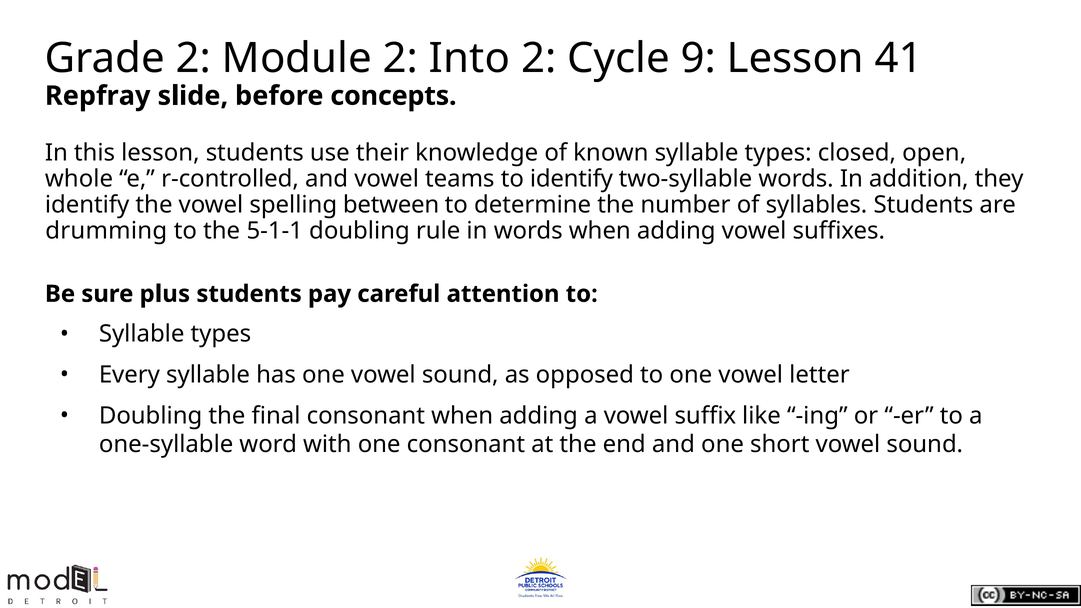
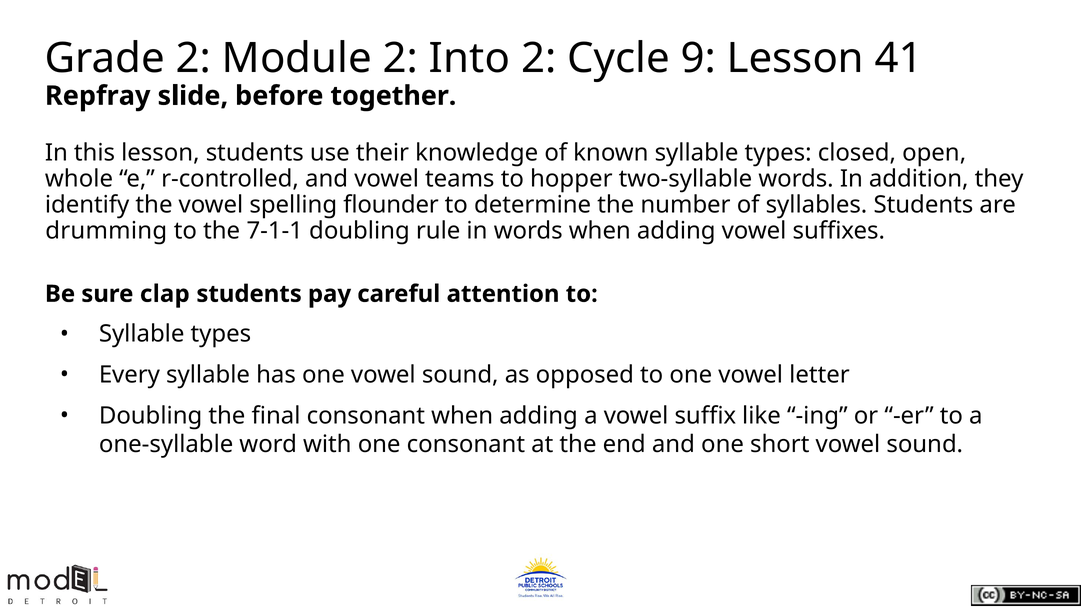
concepts: concepts -> together
to identify: identify -> hopper
between: between -> flounder
5-1-1: 5-1-1 -> 7-1-1
plus: plus -> clap
